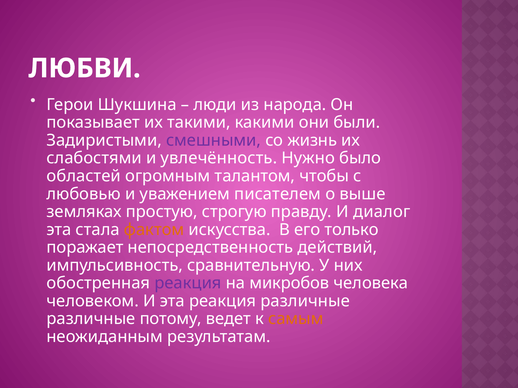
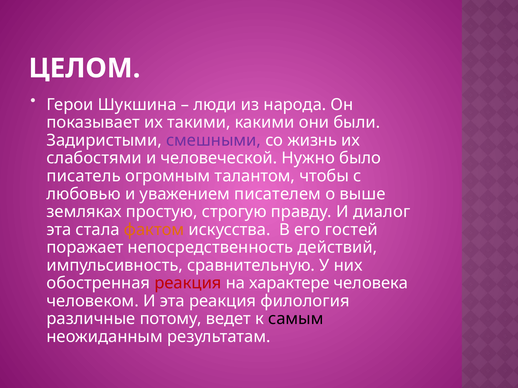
ЛЮБВИ: ЛЮБВИ -> ЦЕЛОМ
увлечённость: увлечённость -> человеческой
областей: областей -> писатель
только: только -> гостей
реакция at (188, 283) colour: purple -> red
микробов: микробов -> характере
реакция различные: различные -> филология
самым colour: orange -> black
